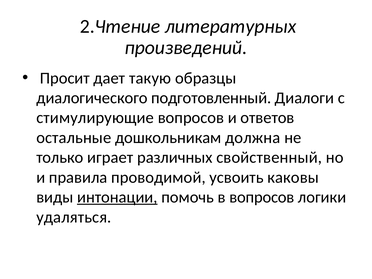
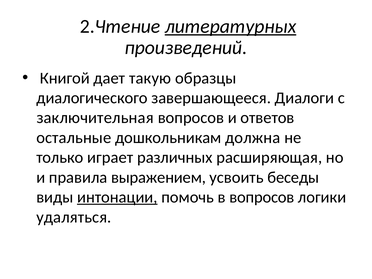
литературных underline: none -> present
Просит: Просит -> Книгой
подготовленный: подготовленный -> завершающееся
стимулирующие: стимулирующие -> заключительная
свойственный: свойственный -> расширяющая
проводимой: проводимой -> выражением
каковы: каковы -> беседы
